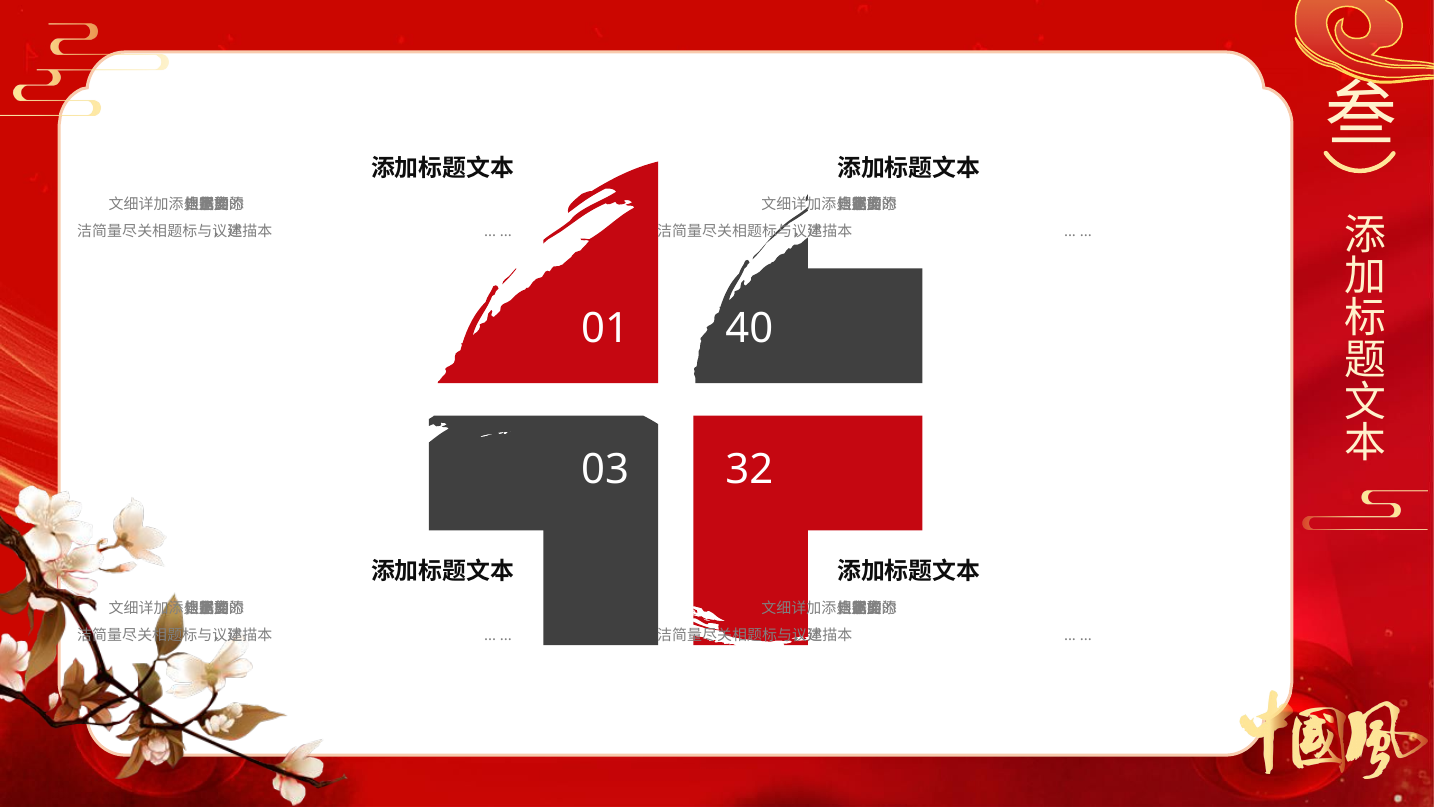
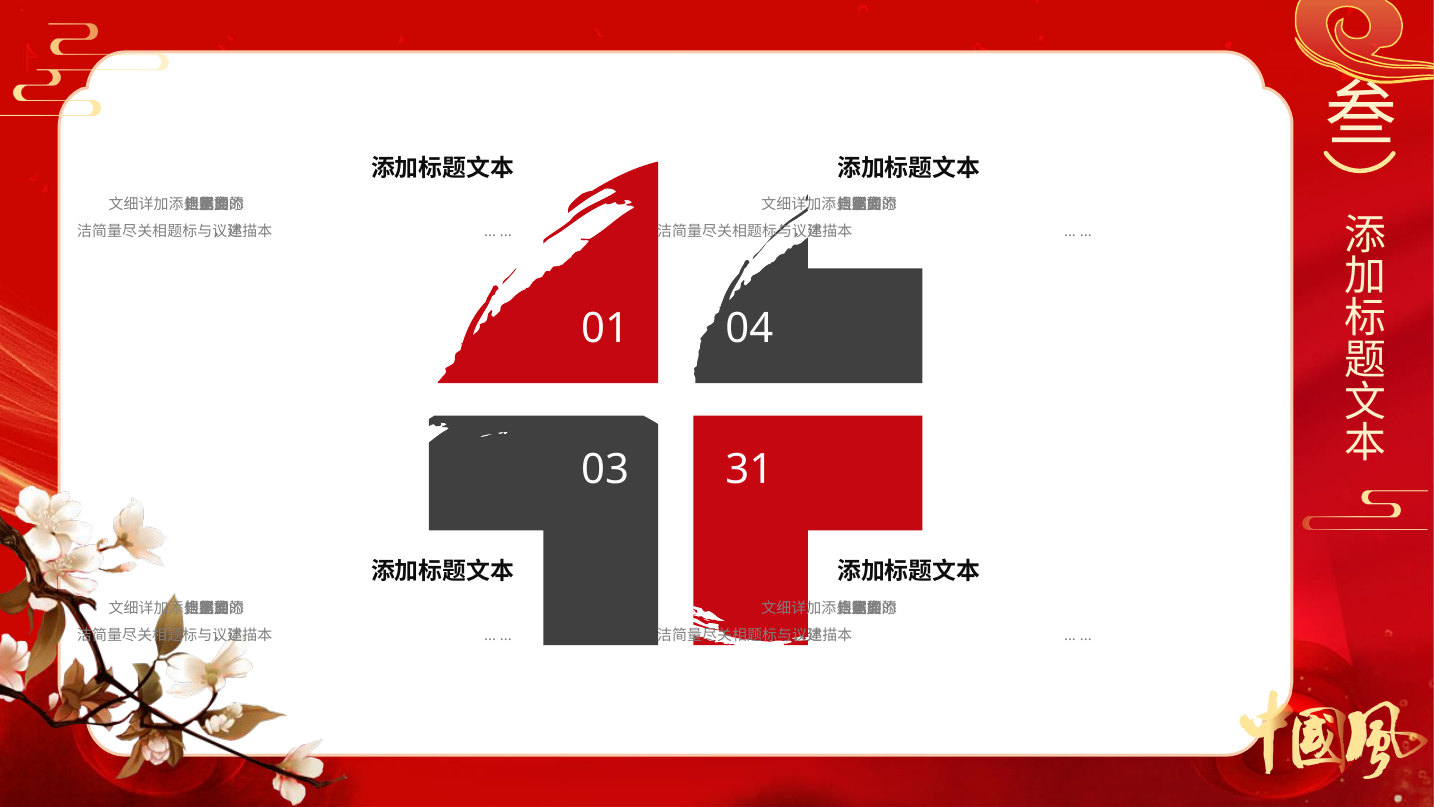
40: 40 -> 04
32: 32 -> 31
